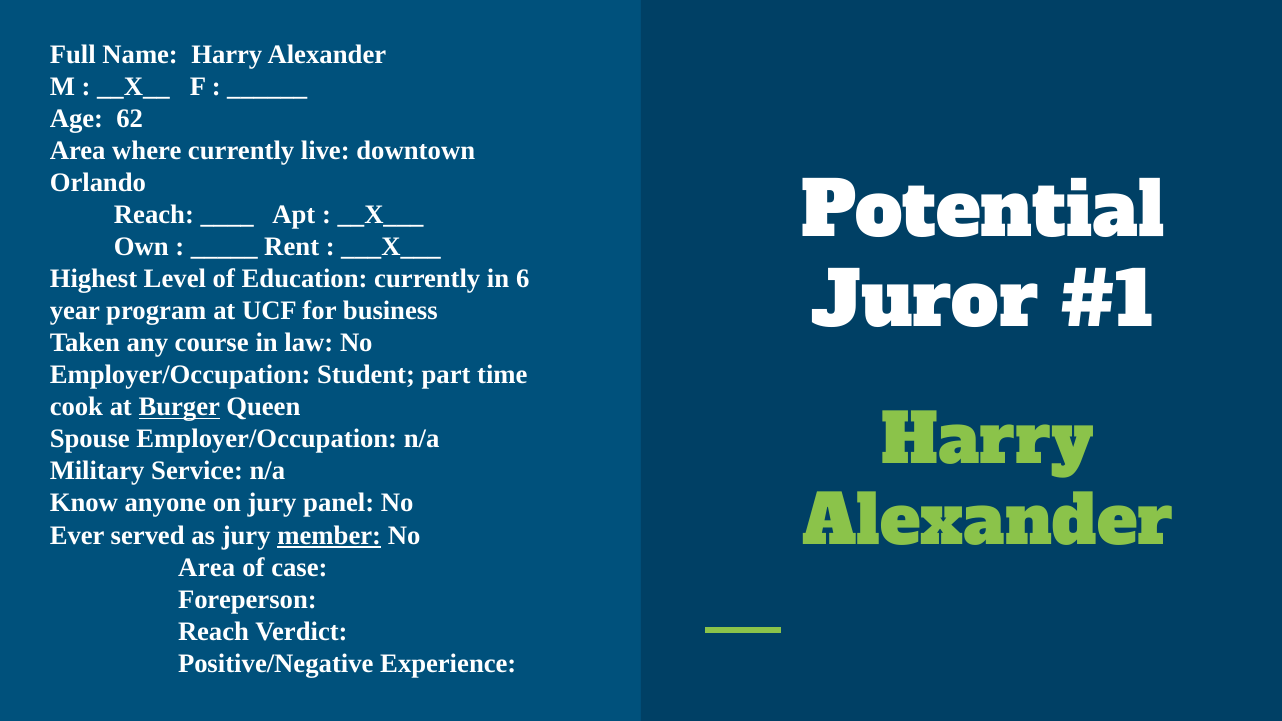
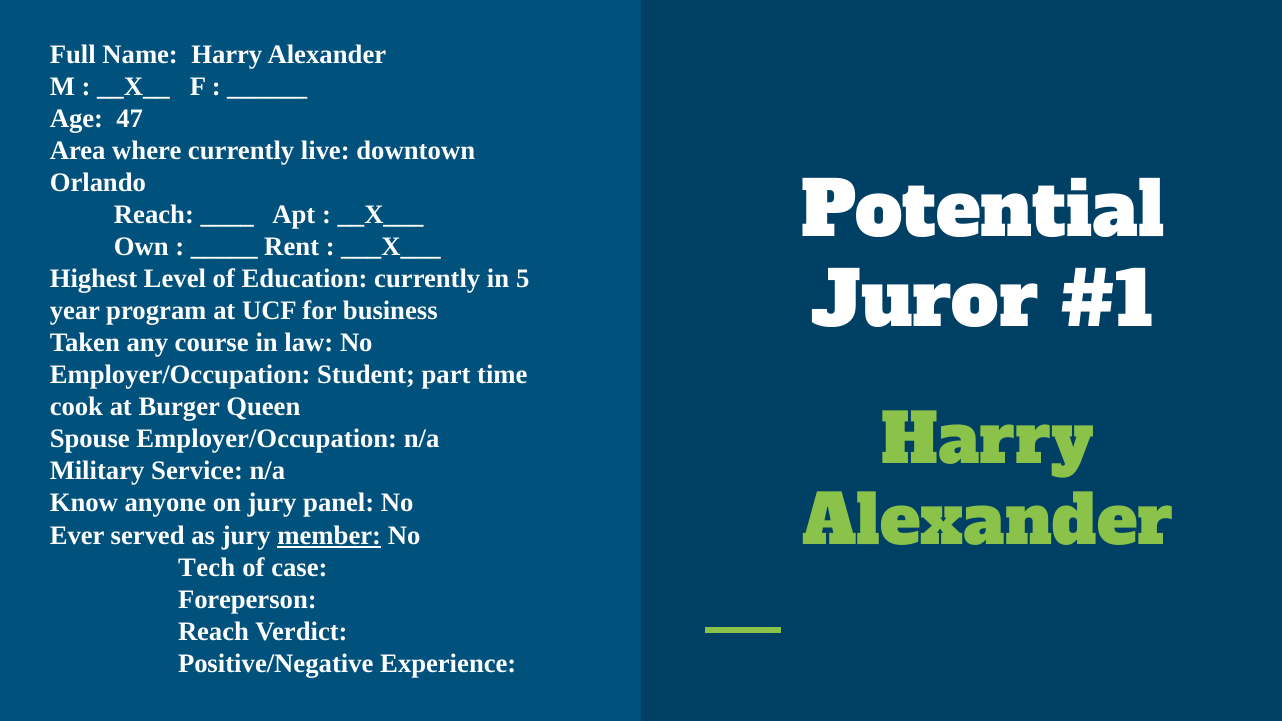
62: 62 -> 47
6: 6 -> 5
Burger underline: present -> none
Area at (207, 567): Area -> Tech
